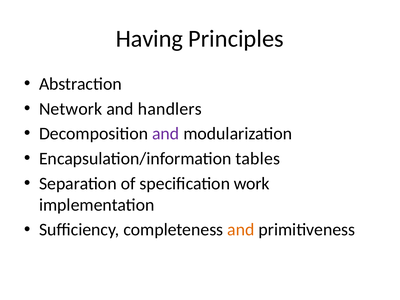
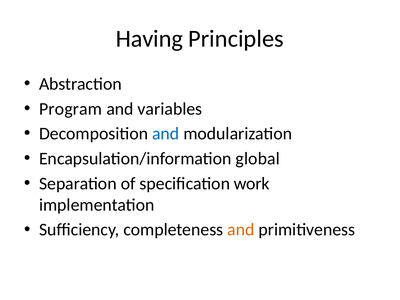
Network: Network -> Program
handlers: handlers -> variables
and at (166, 134) colour: purple -> blue
tables: tables -> global
